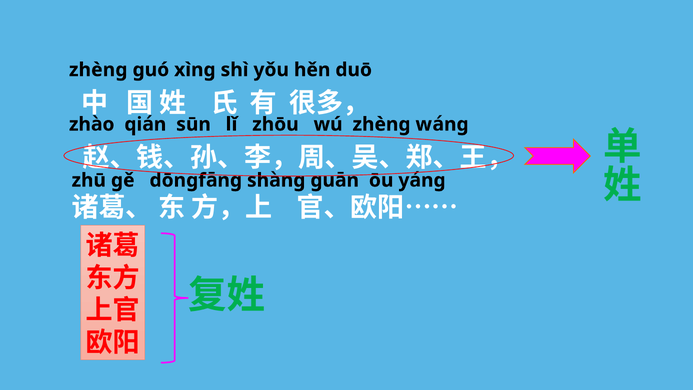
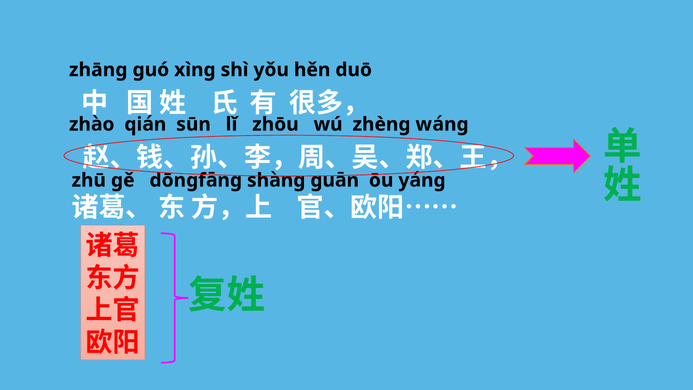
zhènɡ at (98, 70): zhènɡ -> zhānɡ
